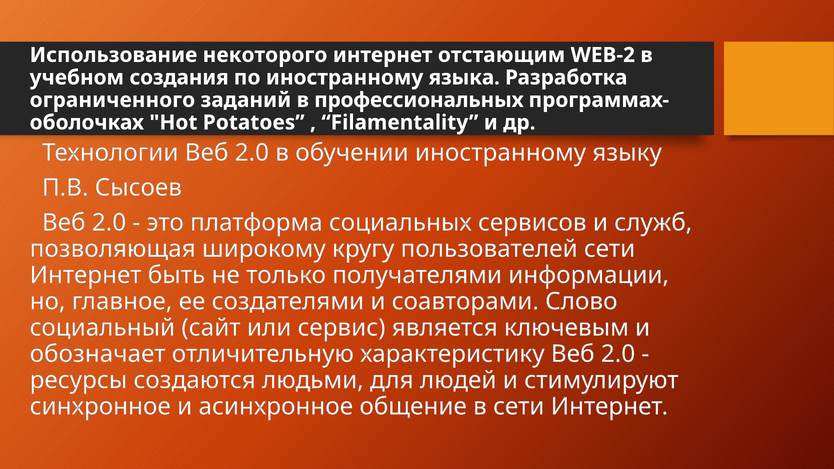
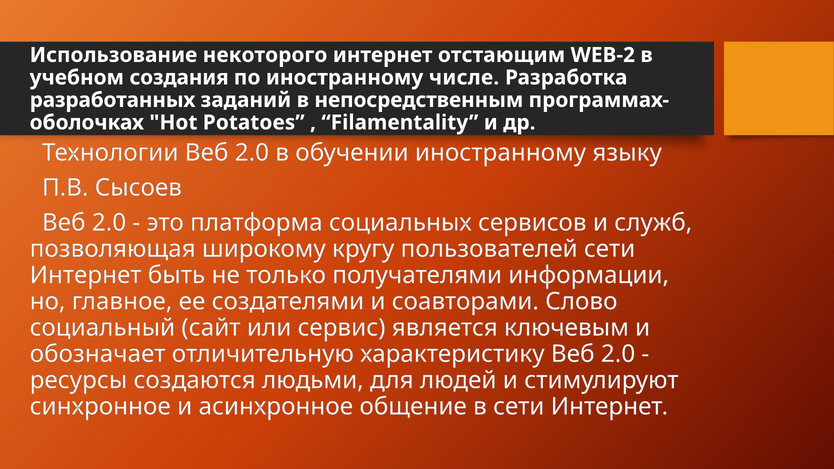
языка: языка -> числе
ограниченного: ограниченного -> разработанных
профессиональных: профессиональных -> непосредственным
